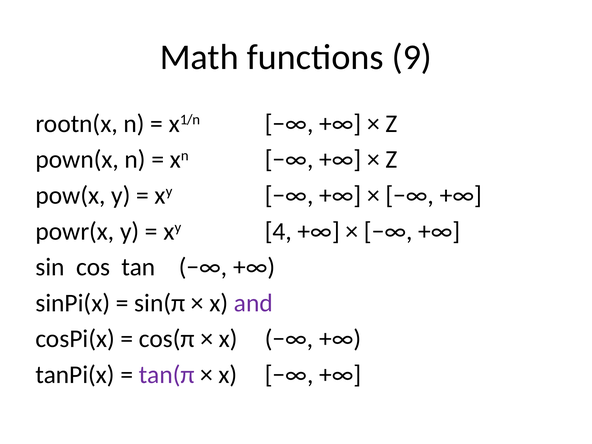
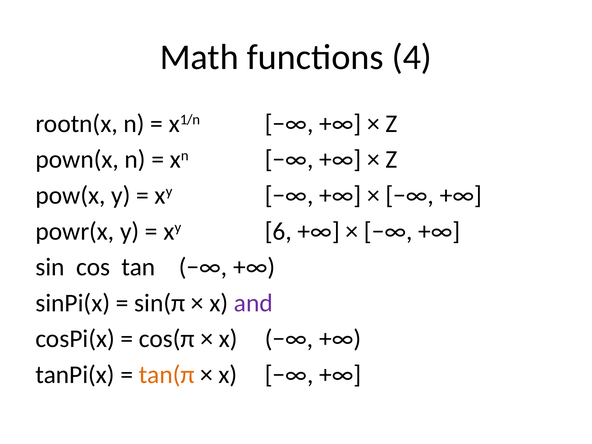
9: 9 -> 4
4: 4 -> 6
tan(π colour: purple -> orange
